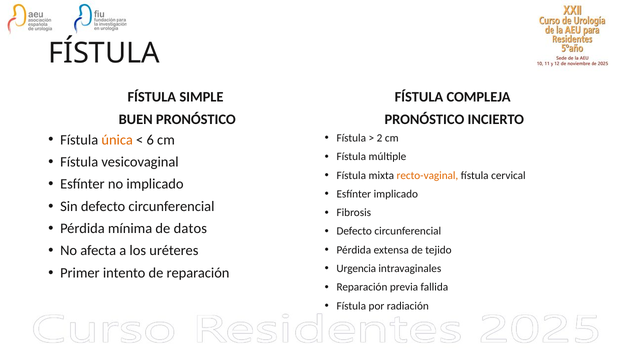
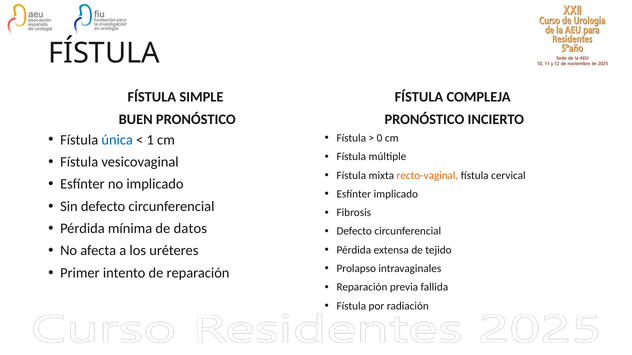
2: 2 -> 0
única colour: orange -> blue
6: 6 -> 1
Urgencia: Urgencia -> Prolapso
